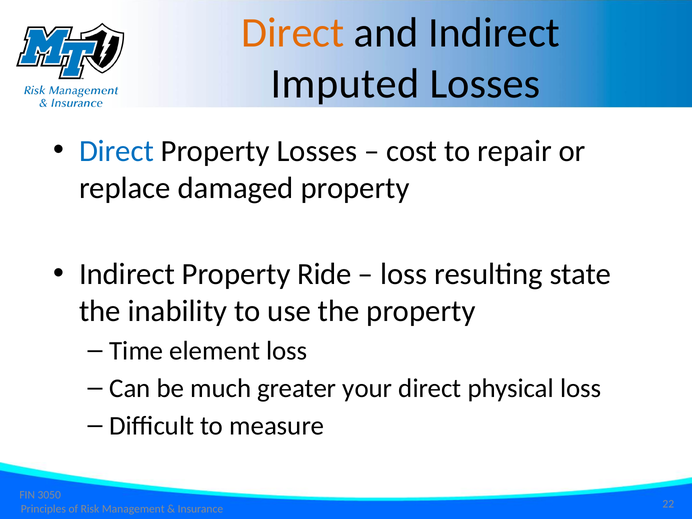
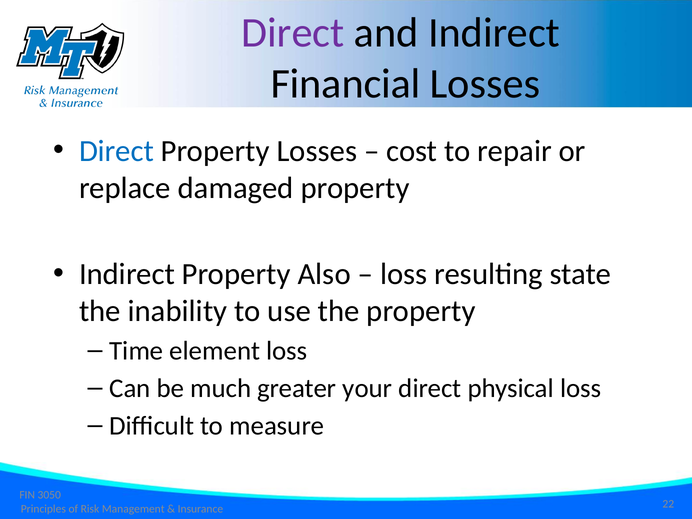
Direct at (293, 33) colour: orange -> purple
Imputed: Imputed -> Financial
Ride: Ride -> Also
